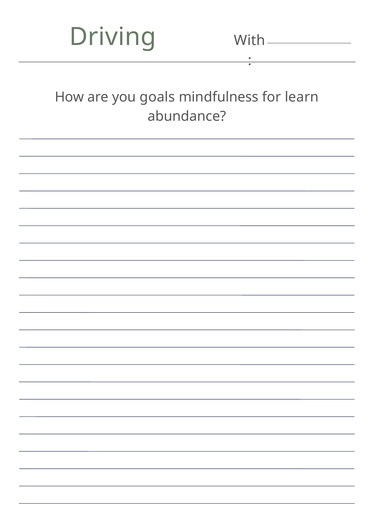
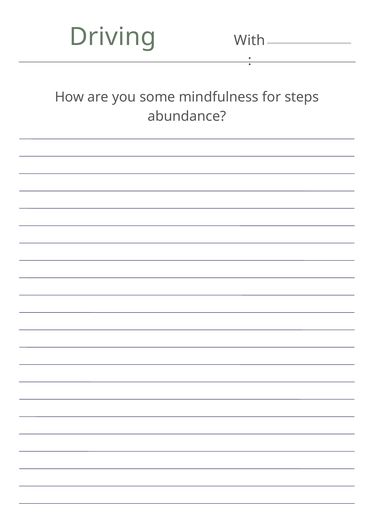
goals: goals -> some
learn: learn -> steps
